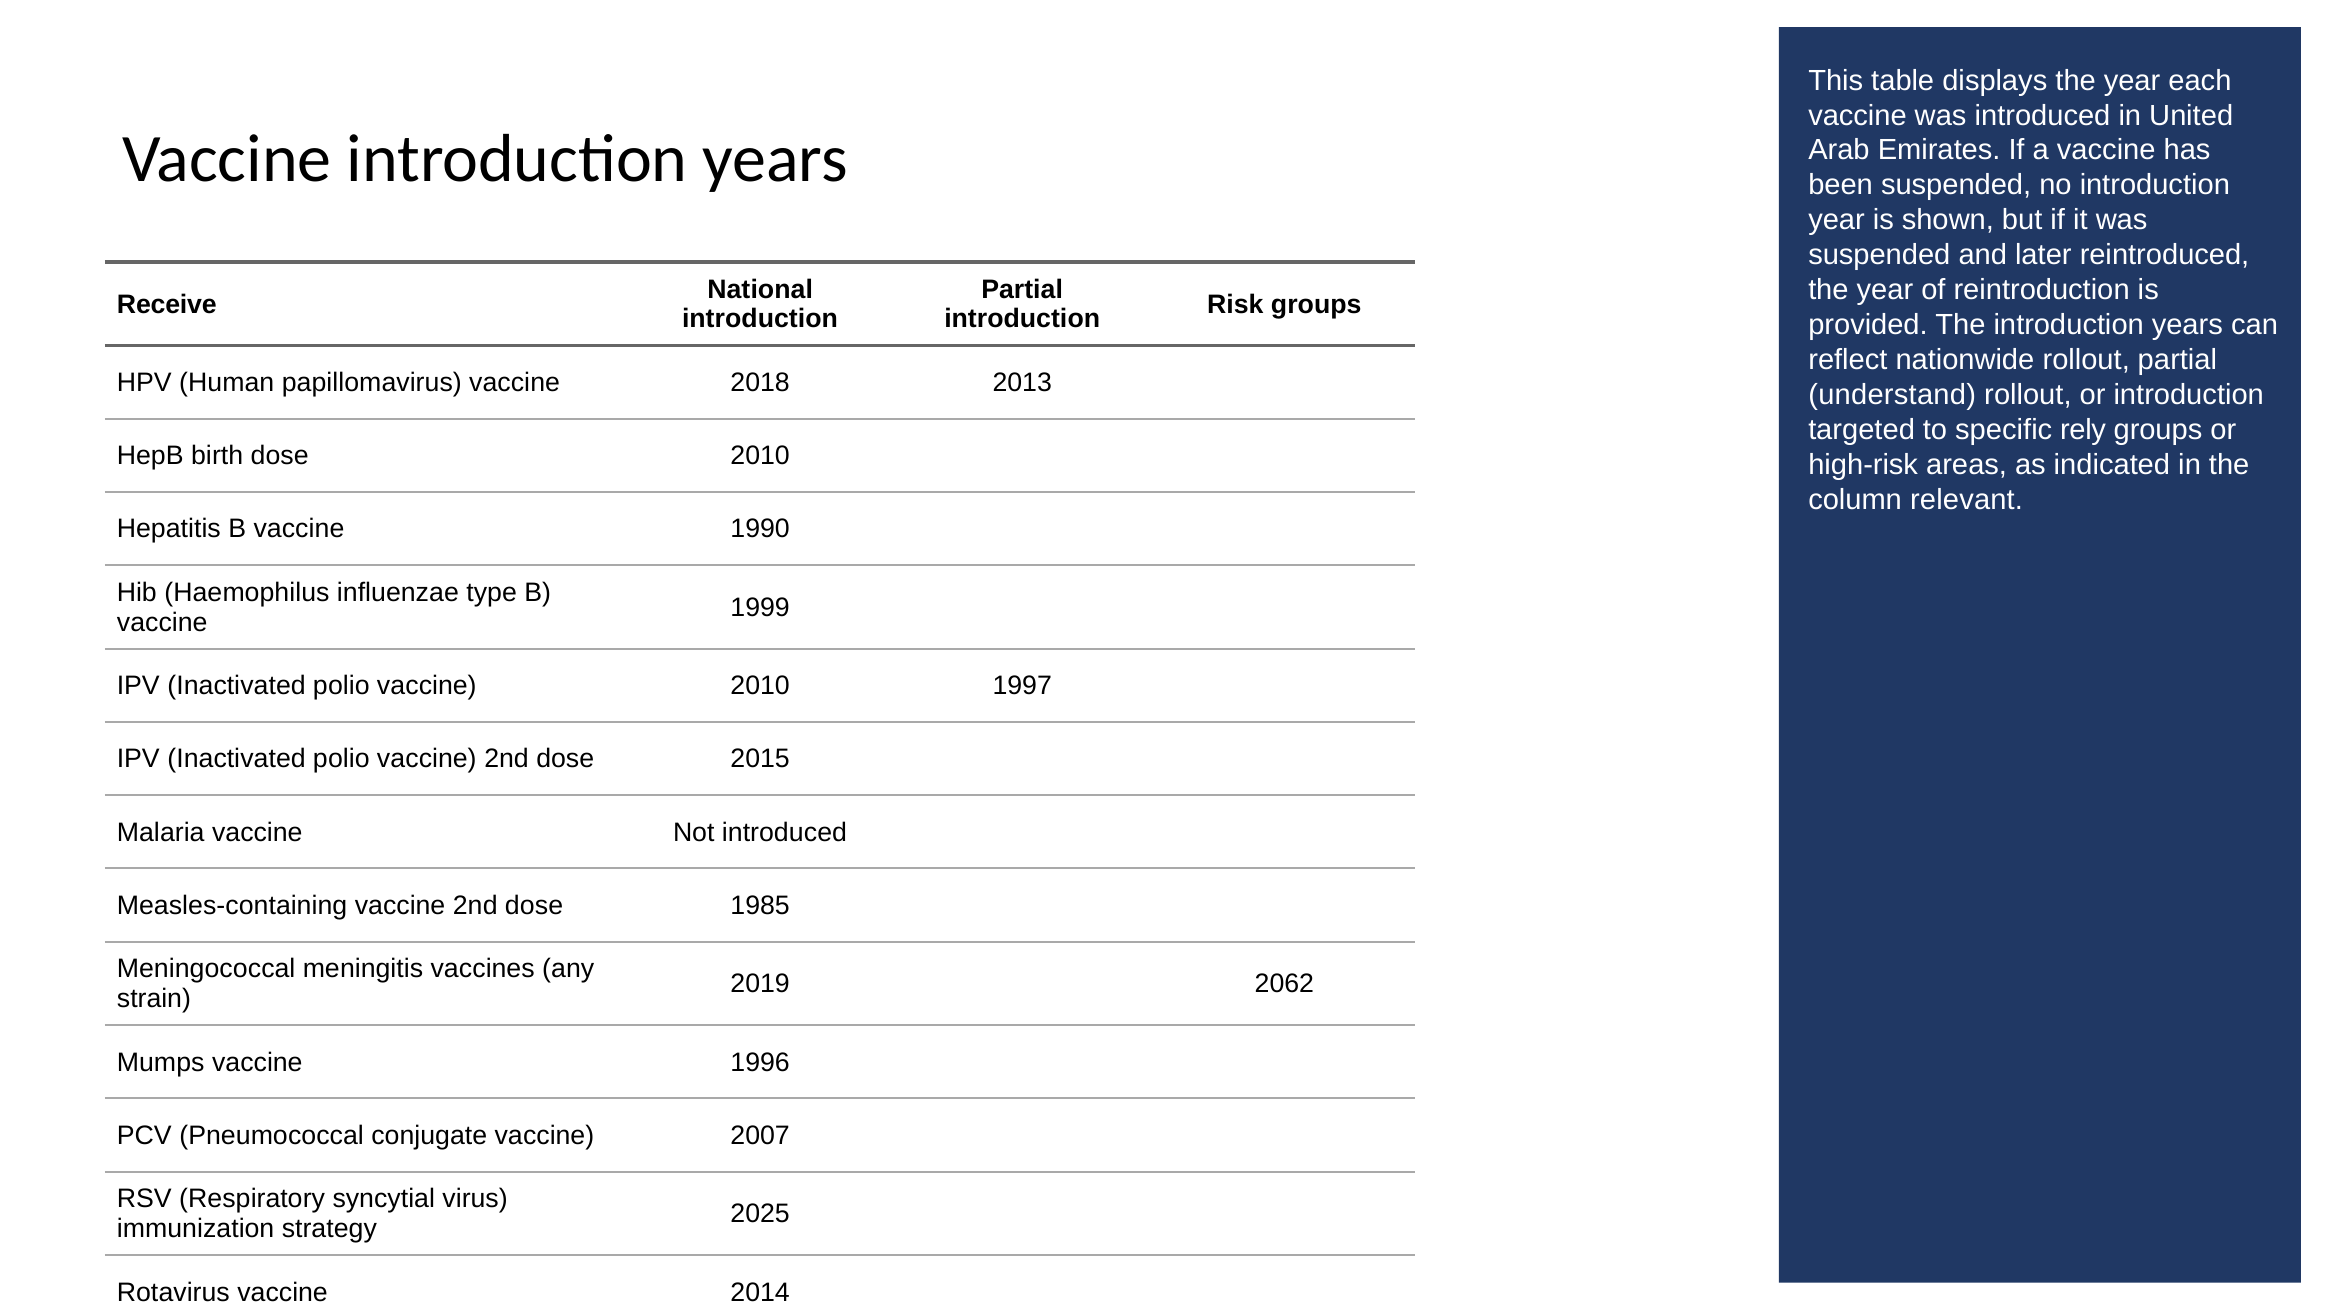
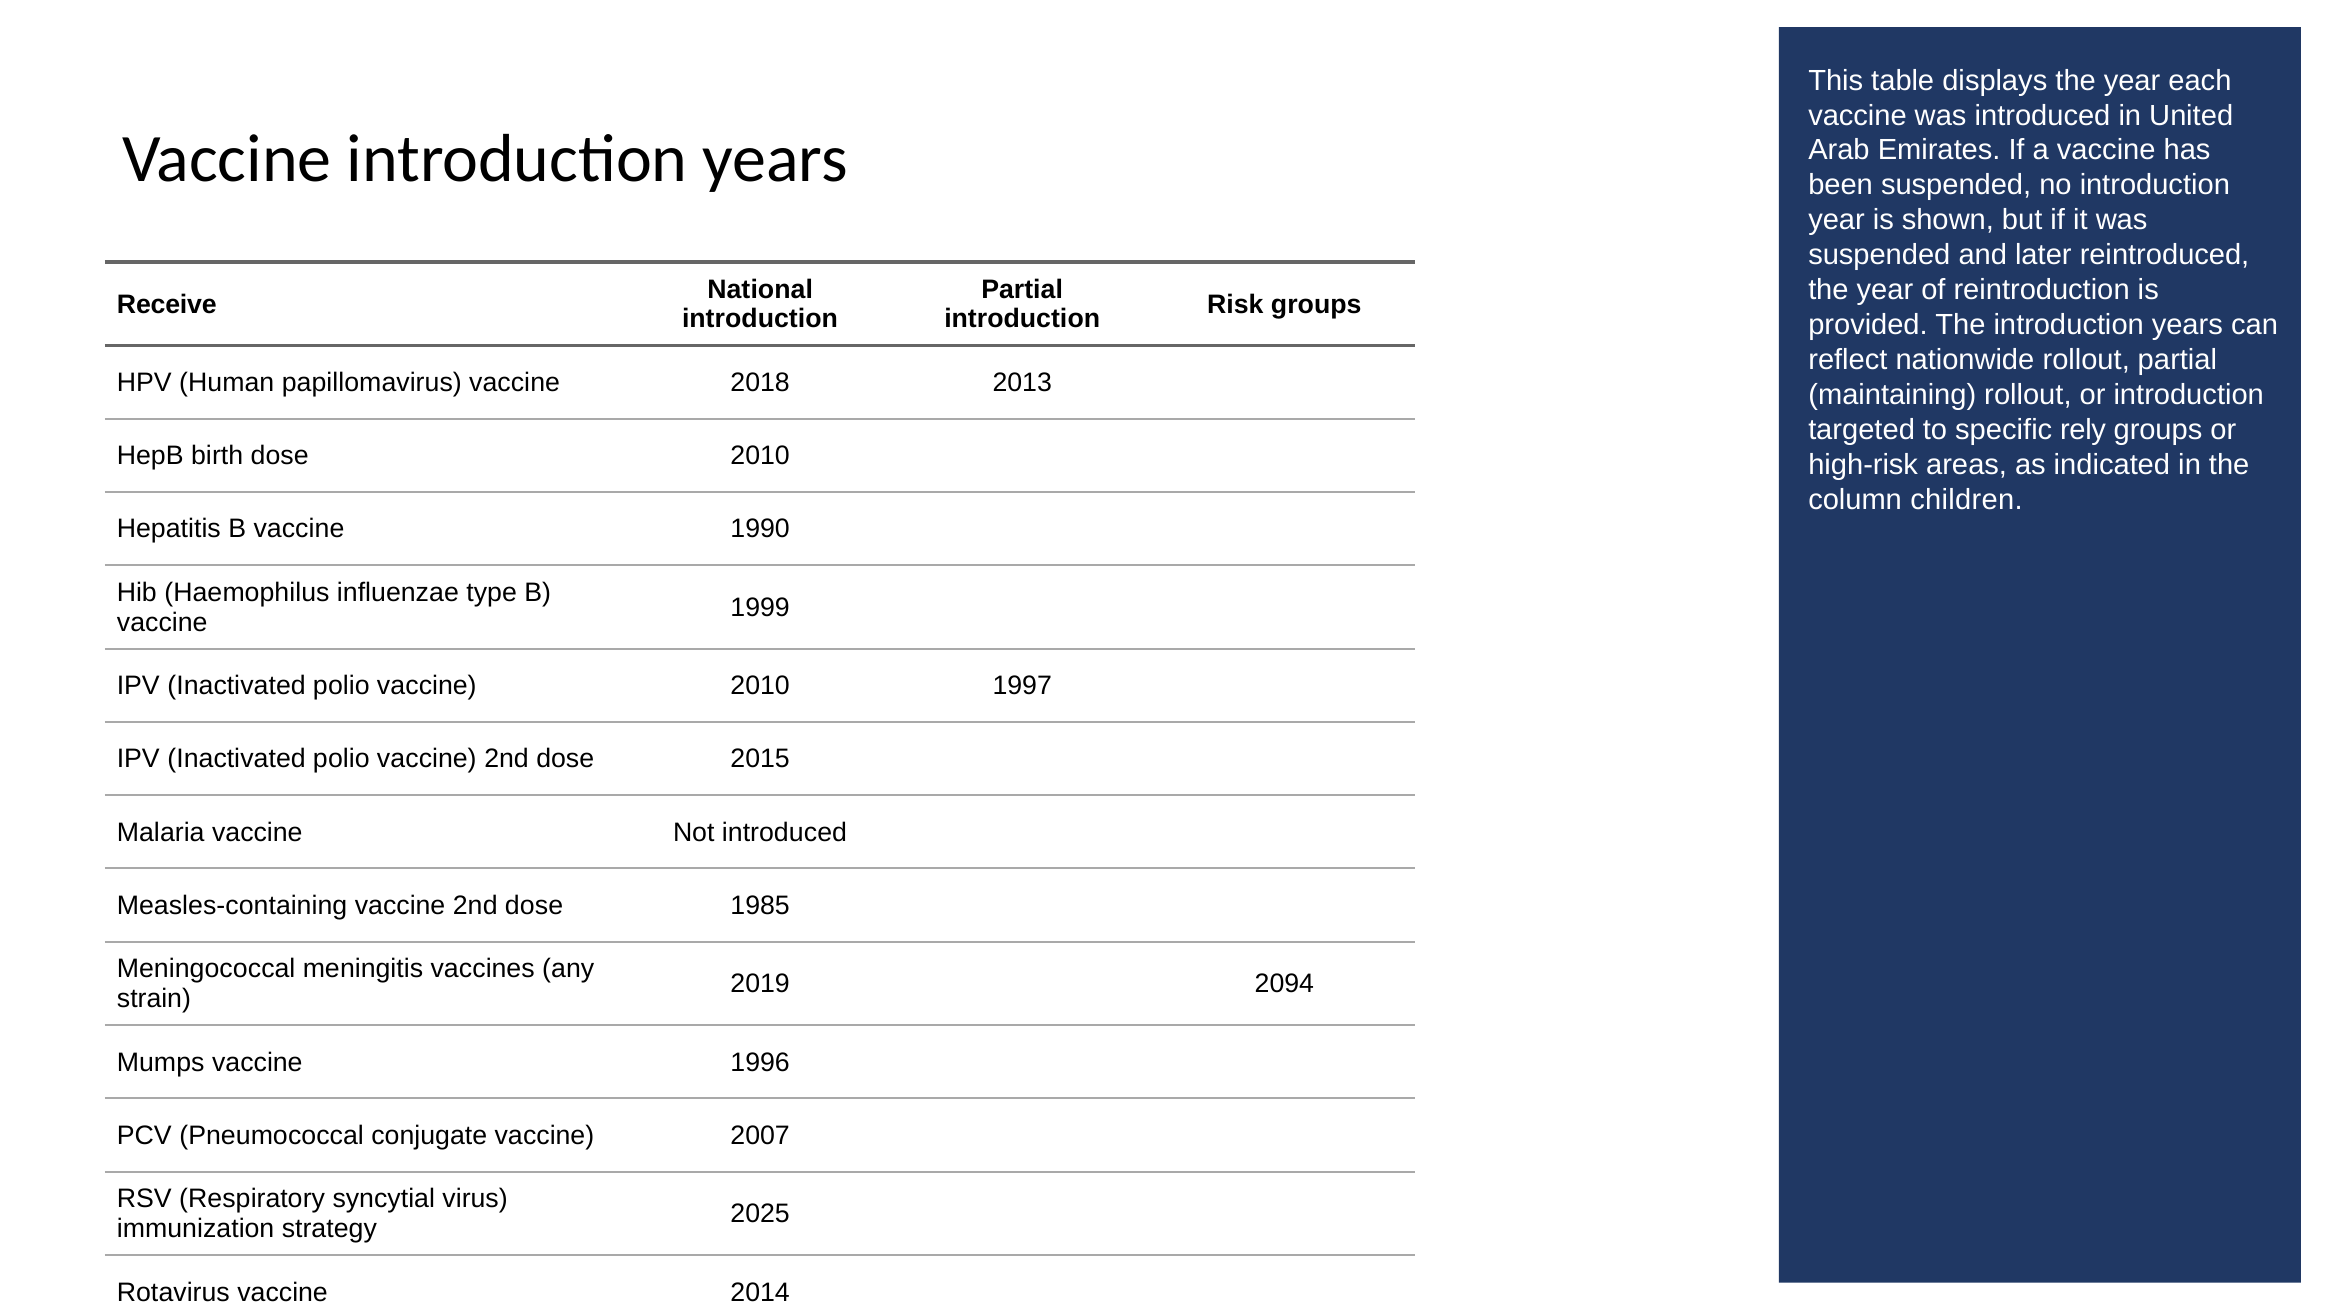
understand: understand -> maintaining
relevant: relevant -> children
2062: 2062 -> 2094
